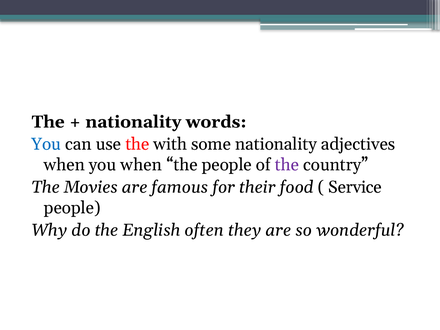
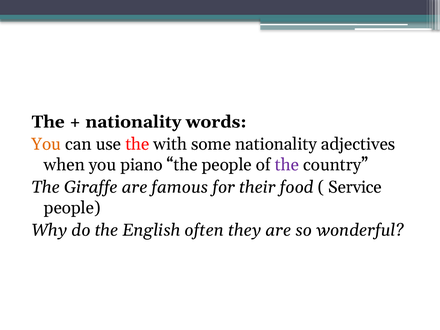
You at (46, 144) colour: blue -> orange
you when: when -> piano
Movies: Movies -> Giraffe
